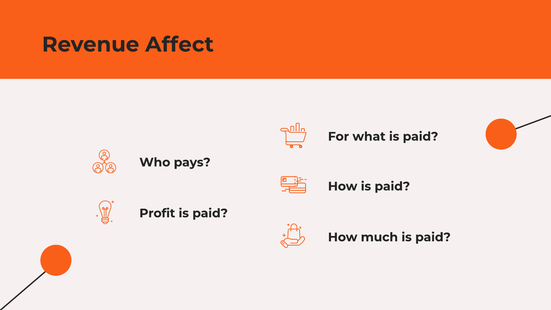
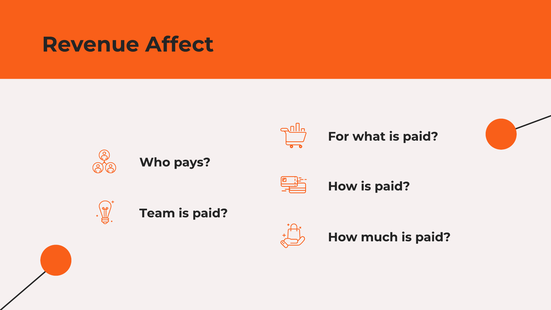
Profit: Profit -> Team
